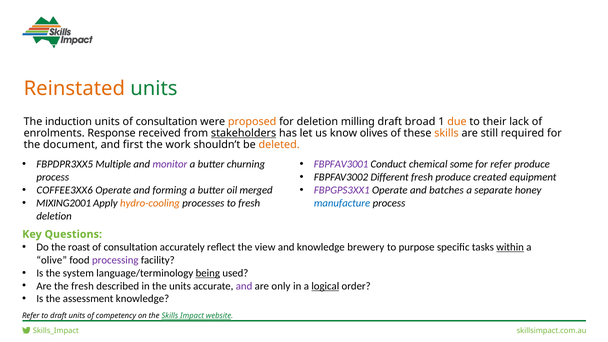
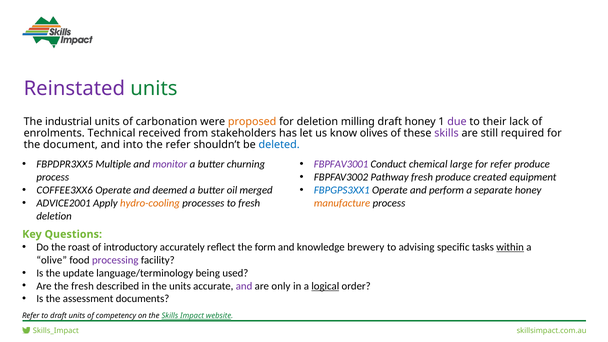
Reinstated colour: orange -> purple
induction: induction -> industrial
units of consultation: consultation -> carbonation
draft broad: broad -> honey
due colour: orange -> purple
Response: Response -> Technical
stakeholders underline: present -> none
skills at (446, 133) colour: orange -> purple
first: first -> into
the work: work -> refer
deleted colour: orange -> blue
some: some -> large
Different: Different -> Pathway
FBPGPS3XX1 colour: purple -> blue
batches: batches -> perform
forming: forming -> deemed
MIXING2001: MIXING2001 -> ADVICE2001
manufacture colour: blue -> orange
consultation at (131, 247): consultation -> introductory
view: view -> form
purpose: purpose -> advising
system: system -> update
being underline: present -> none
assessment knowledge: knowledge -> documents
